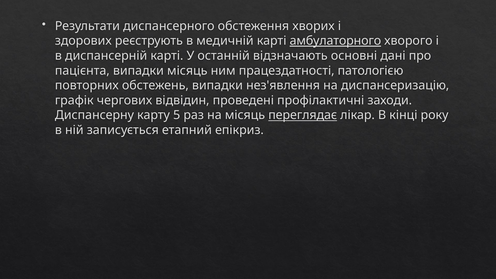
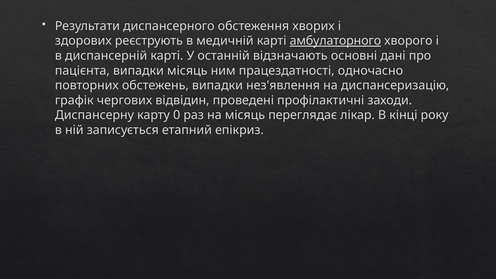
патологією: патологією -> одночасно
5: 5 -> 0
переглядає underline: present -> none
